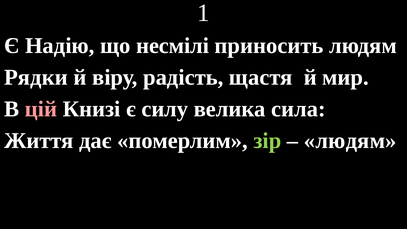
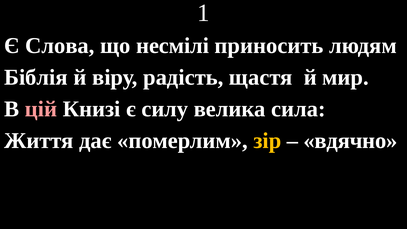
Надію: Надію -> Слова
Рядки: Рядки -> Біблія
зір colour: light green -> yellow
людям at (350, 141): людям -> вдячно
